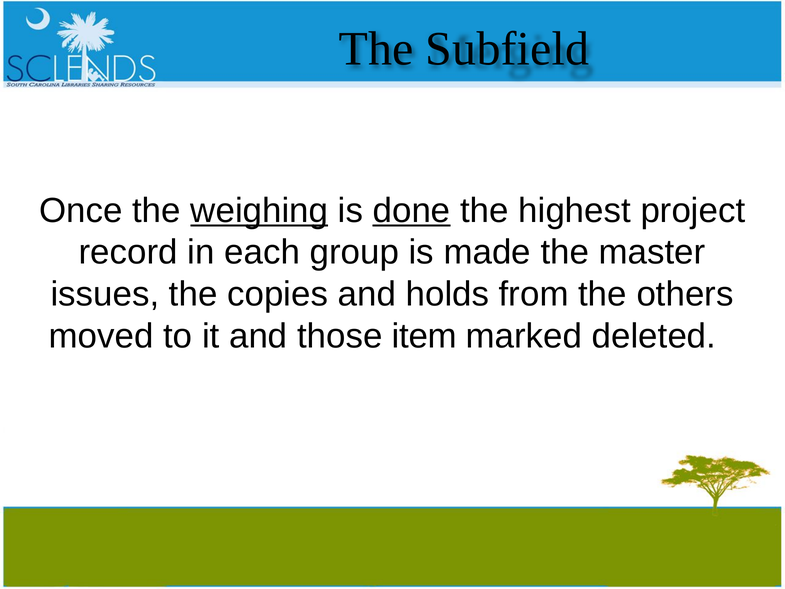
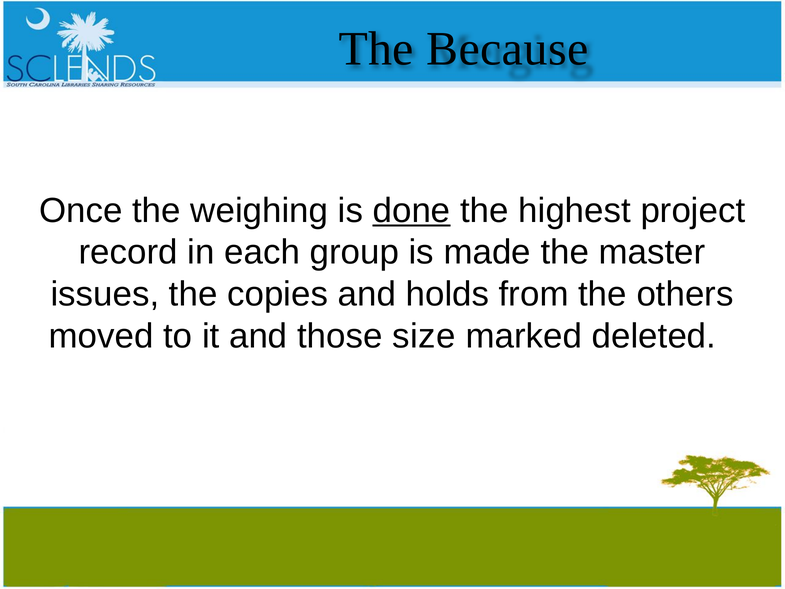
Subfield: Subfield -> Because
weighing underline: present -> none
item: item -> size
